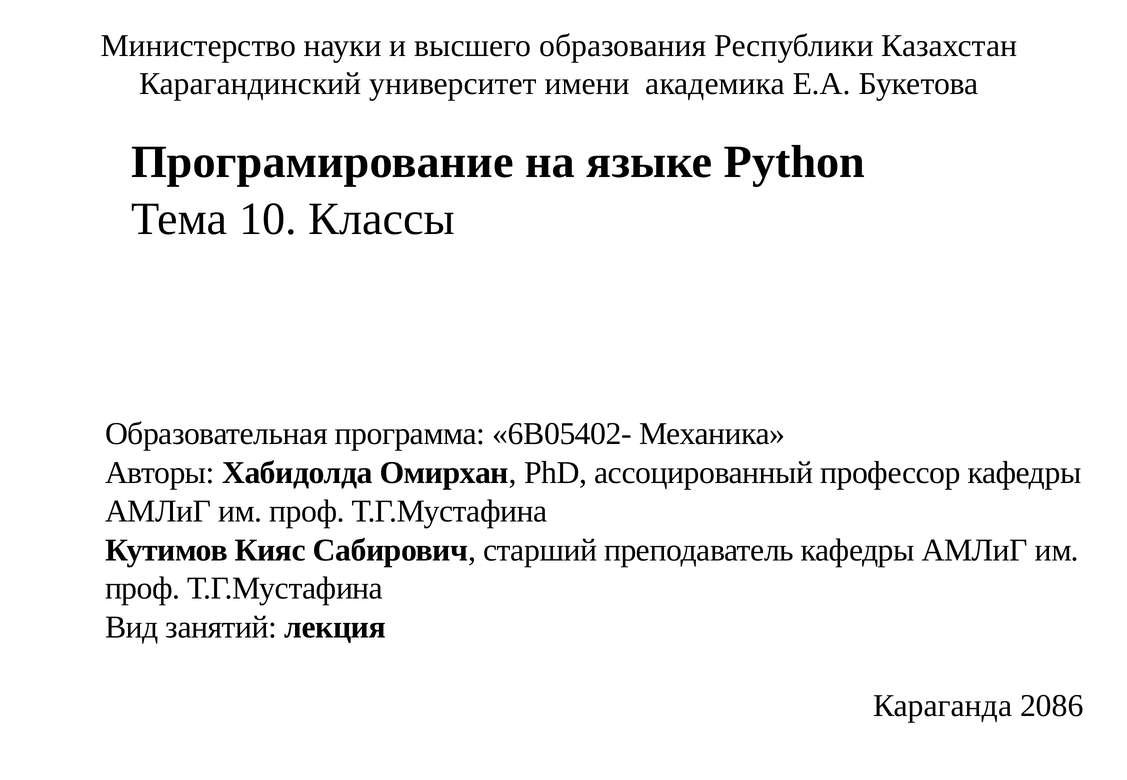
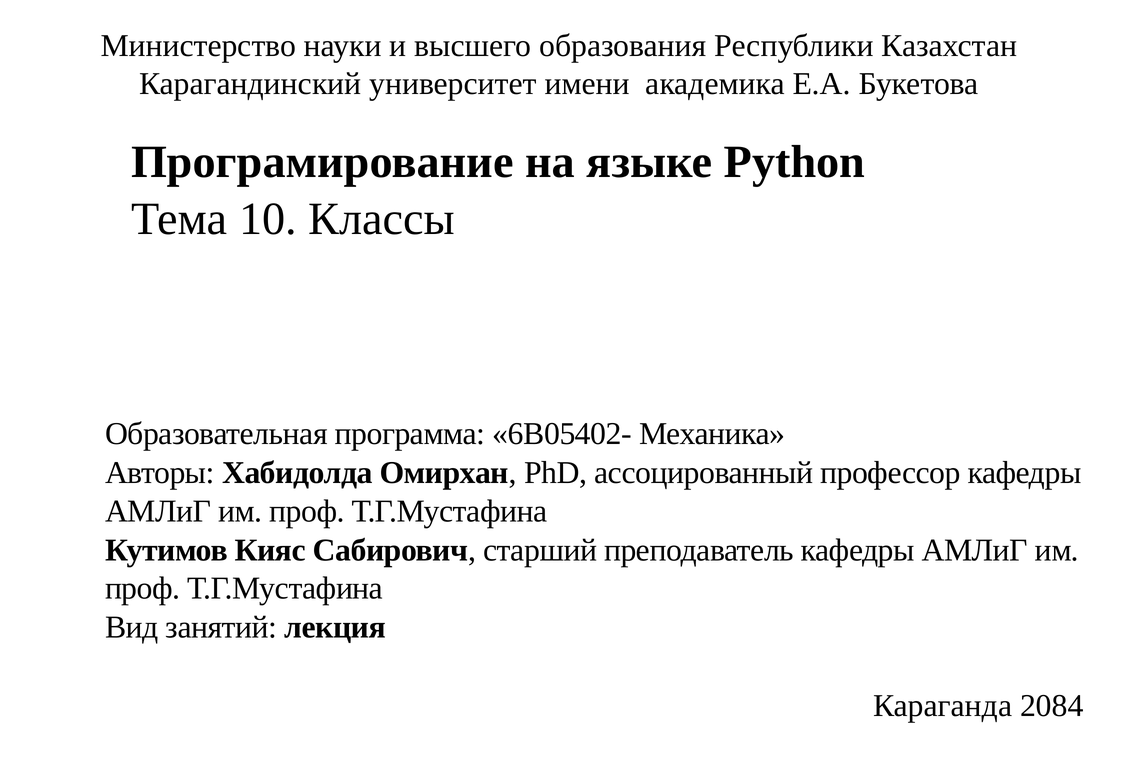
2086: 2086 -> 2084
